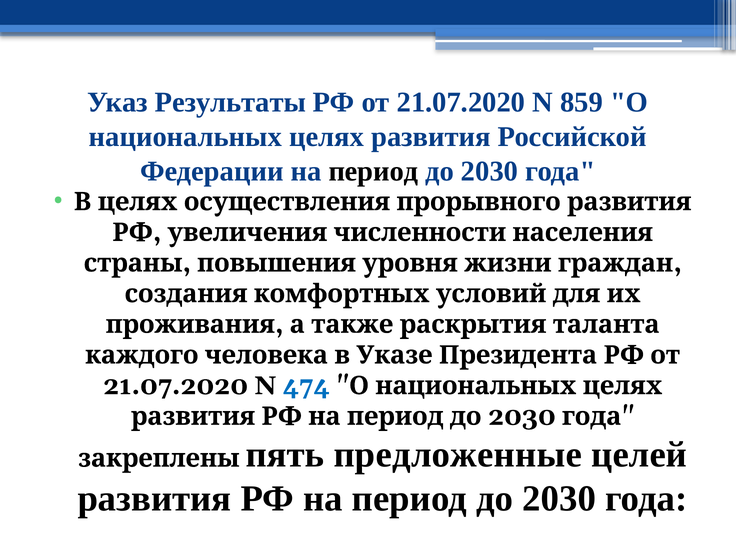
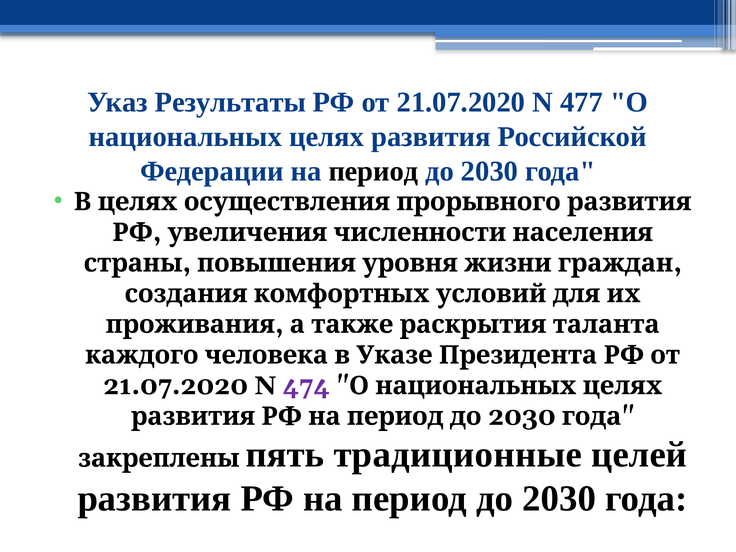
859: 859 -> 477
474 colour: blue -> purple
предложенные: предложенные -> традиционные
